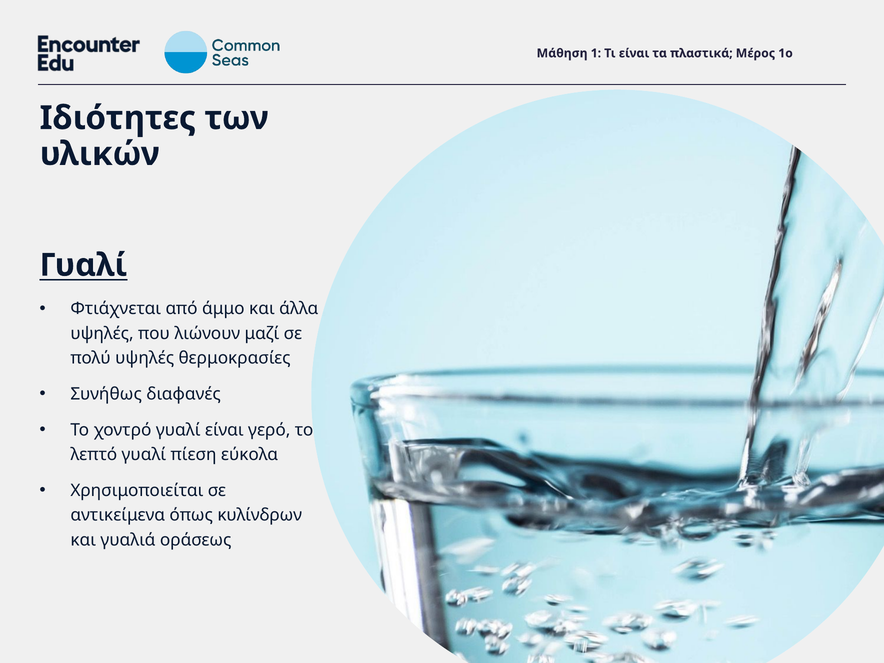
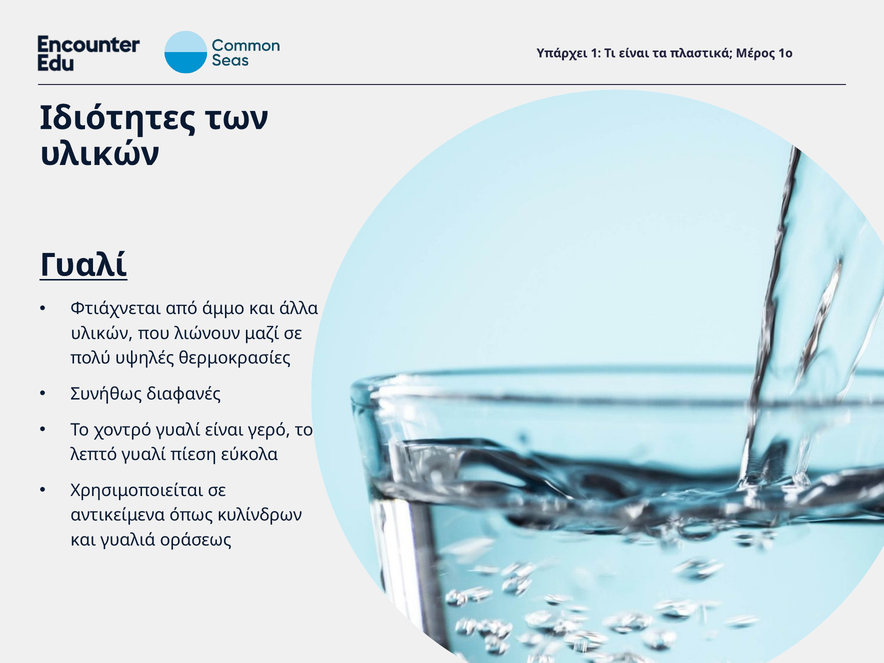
Μάθηση: Μάθηση -> Υπάρχει
υψηλές at (102, 334): υψηλές -> υλικών
